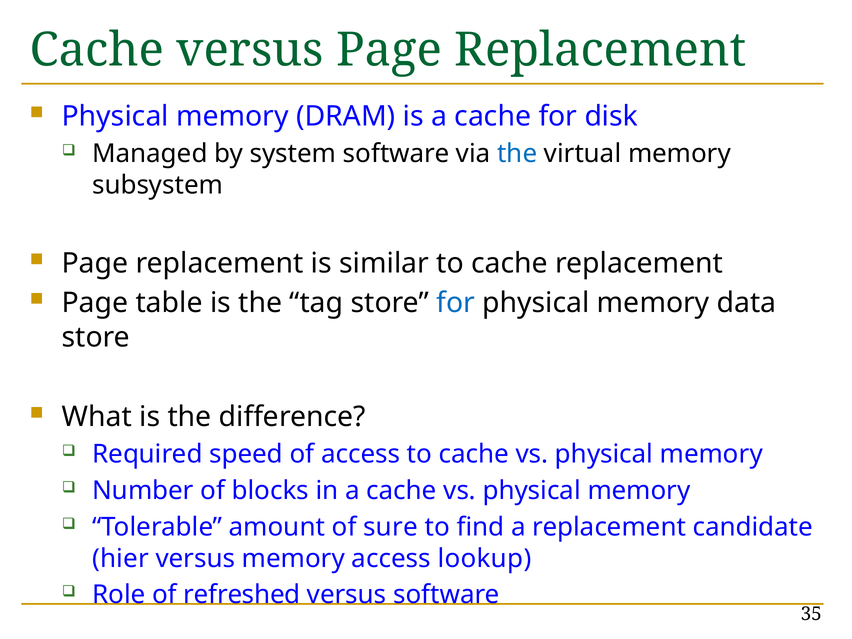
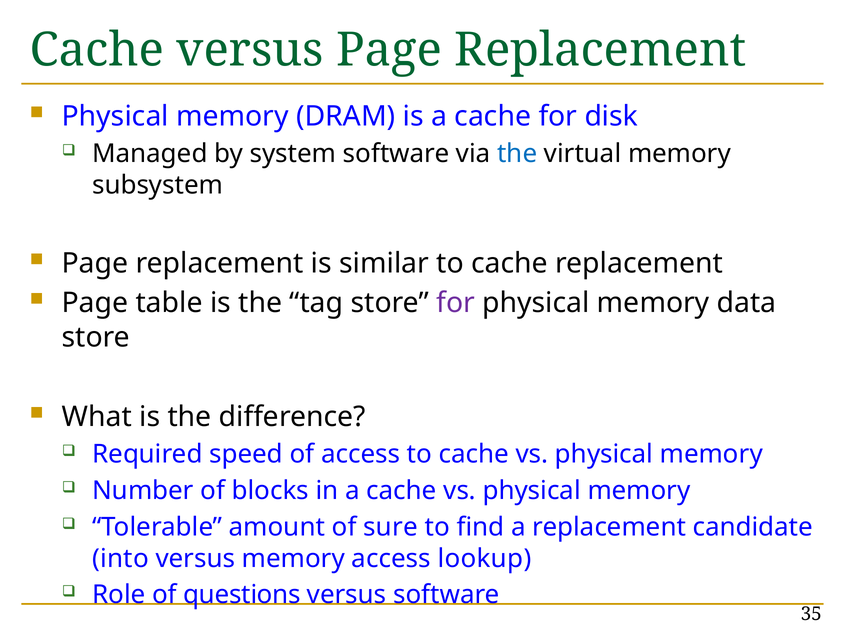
for at (456, 303) colour: blue -> purple
hier: hier -> into
refreshed: refreshed -> questions
